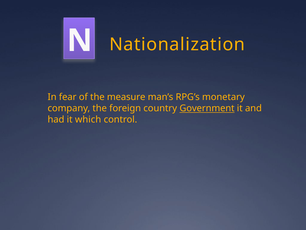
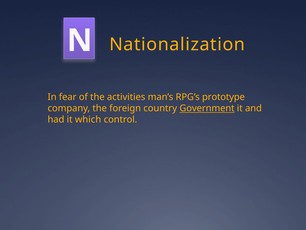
measure: measure -> activities
monetary: monetary -> prototype
